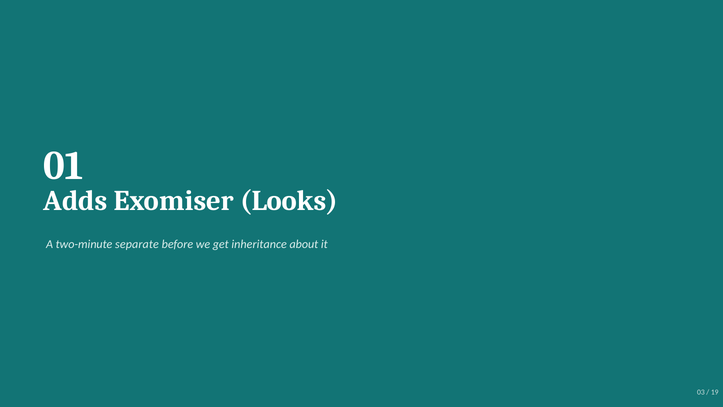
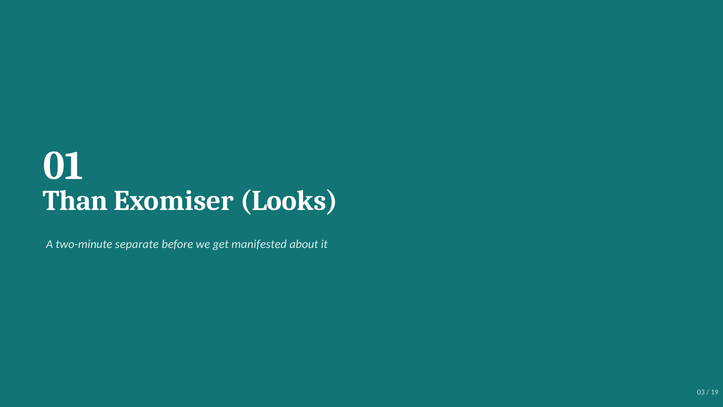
Adds: Adds -> Than
inheritance: inheritance -> manifested
